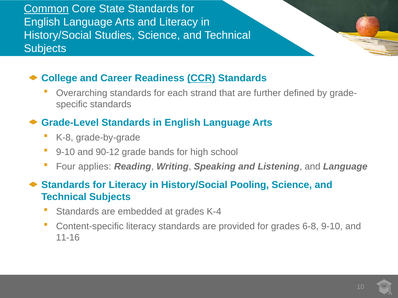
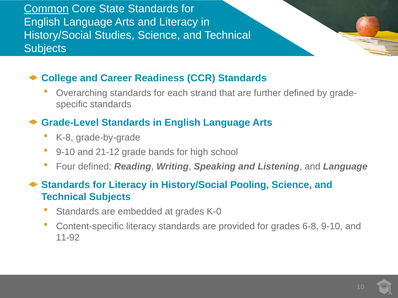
CCR underline: present -> none
90-12: 90-12 -> 21-12
Four applies: applies -> defined
K-4: K-4 -> K-0
11-16: 11-16 -> 11-92
